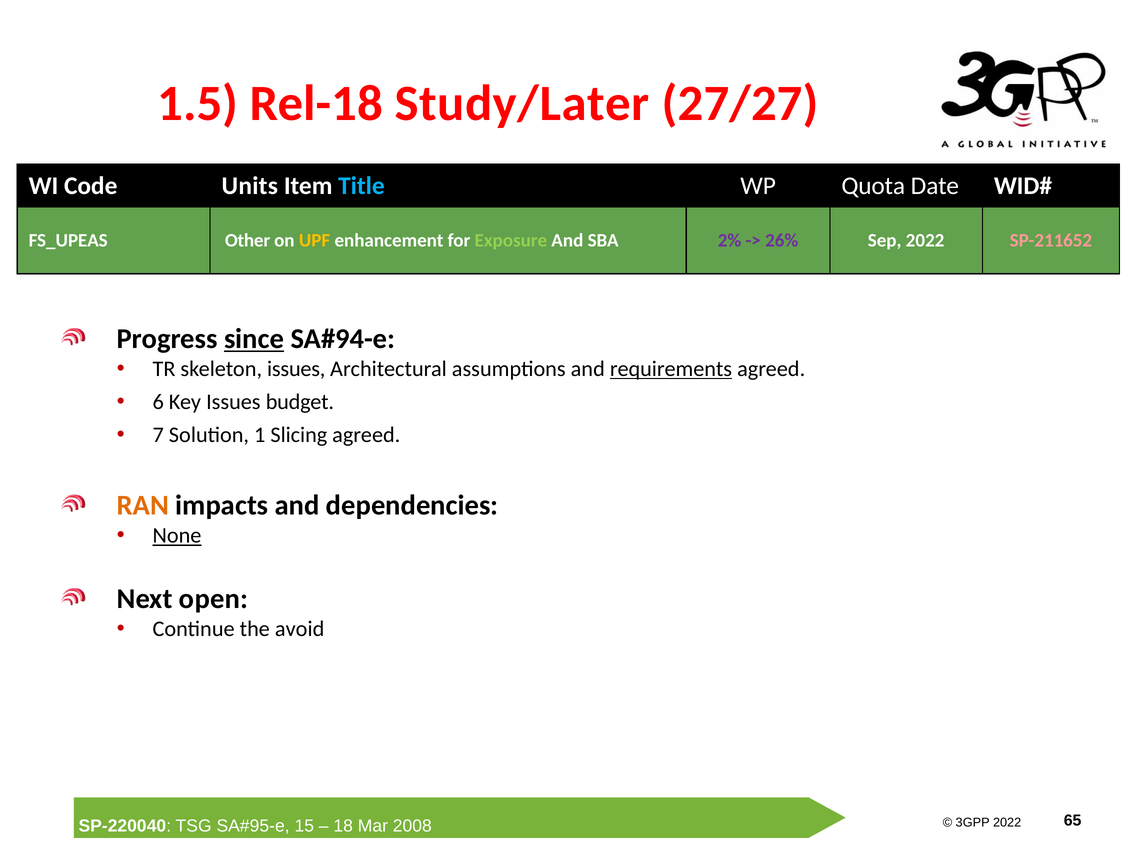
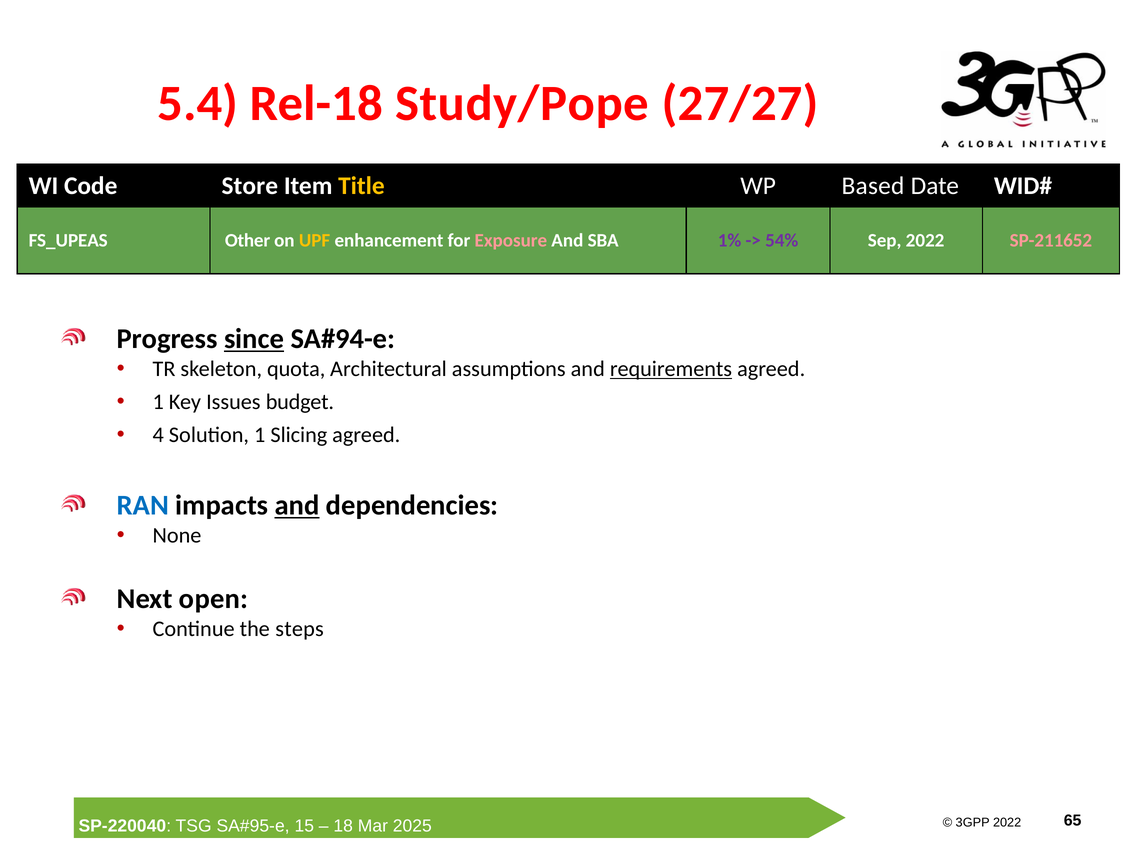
1.5: 1.5 -> 5.4
Study/Later: Study/Later -> Study/Pope
Units: Units -> Store
Title colour: light blue -> yellow
Quota: Quota -> Based
Exposure colour: light green -> pink
2%: 2% -> 1%
26%: 26% -> 54%
skeleton issues: issues -> quota
6 at (158, 402): 6 -> 1
7: 7 -> 4
RAN colour: orange -> blue
and at (297, 505) underline: none -> present
None underline: present -> none
avoid: avoid -> steps
2008: 2008 -> 2025
